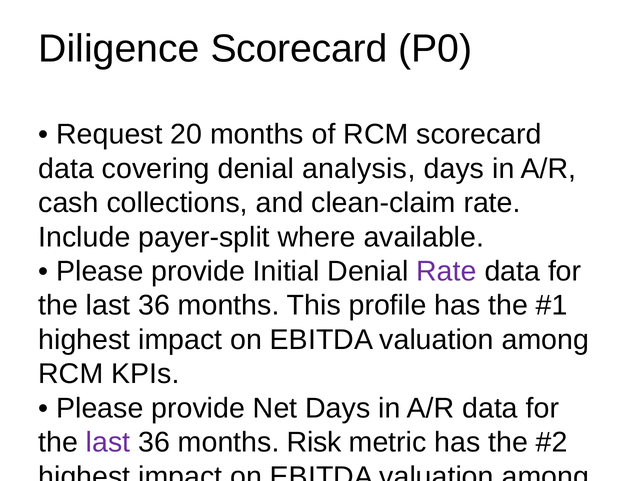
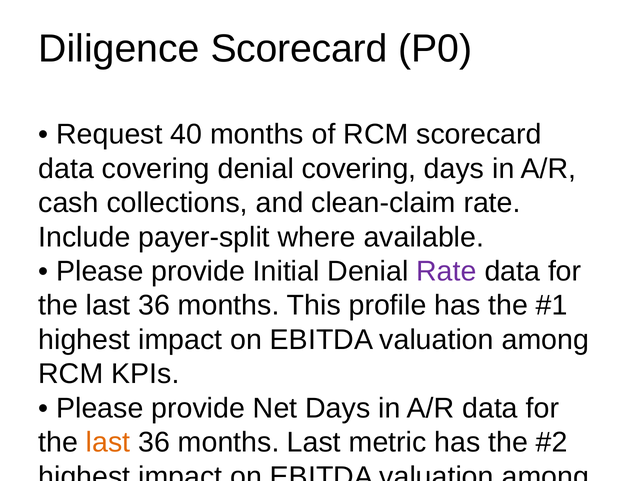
20: 20 -> 40
denial analysis: analysis -> covering
last at (108, 443) colour: purple -> orange
months Risk: Risk -> Last
